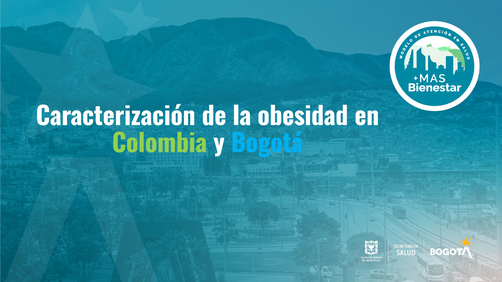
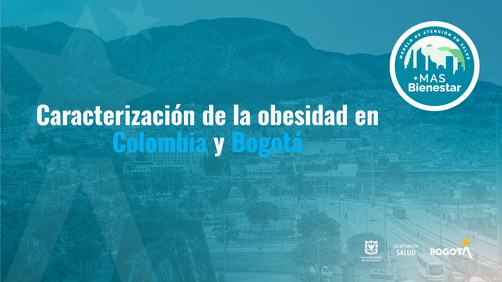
Colombia colour: light green -> light blue
